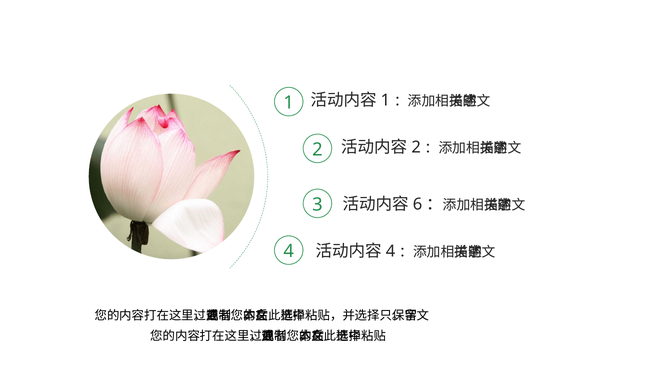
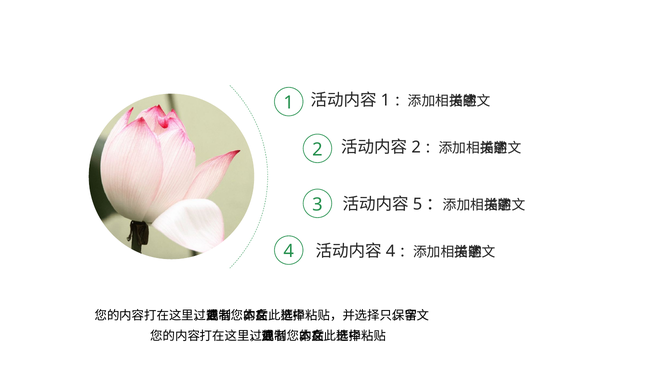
6: 6 -> 5
